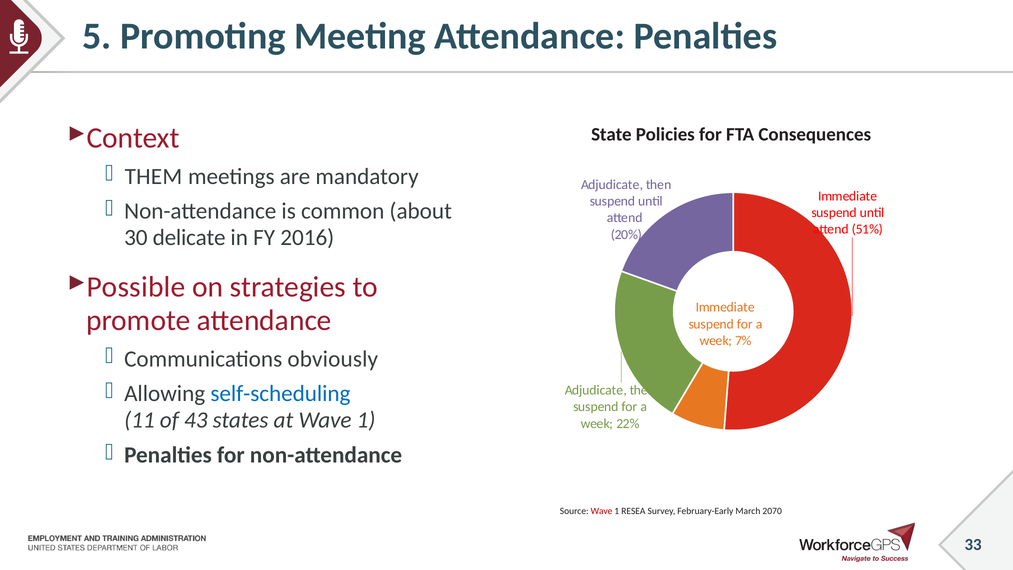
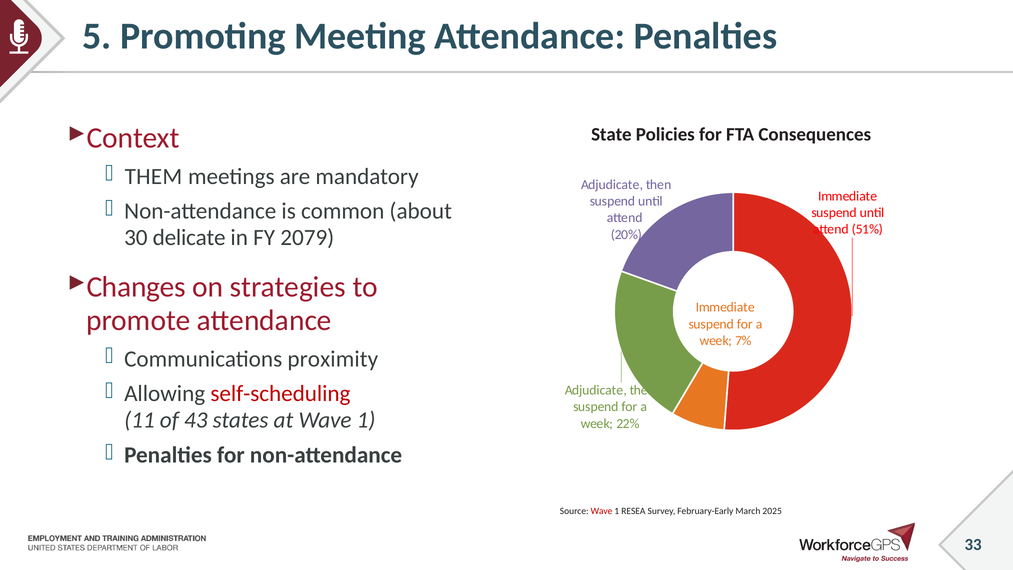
2016: 2016 -> 2079
Possible: Possible -> Changes
obviously: obviously -> proximity
self-scheduling colour: blue -> red
2070: 2070 -> 2025
